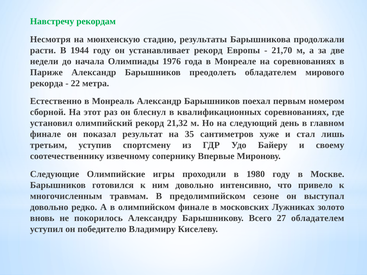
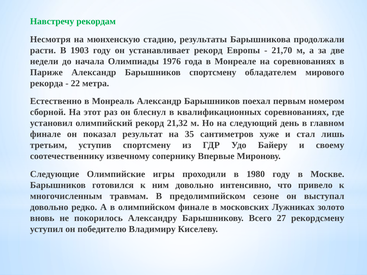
1944: 1944 -> 1903
Барышников преодолеть: преодолеть -> спортсмену
27 обладателем: обладателем -> рекордсмену
